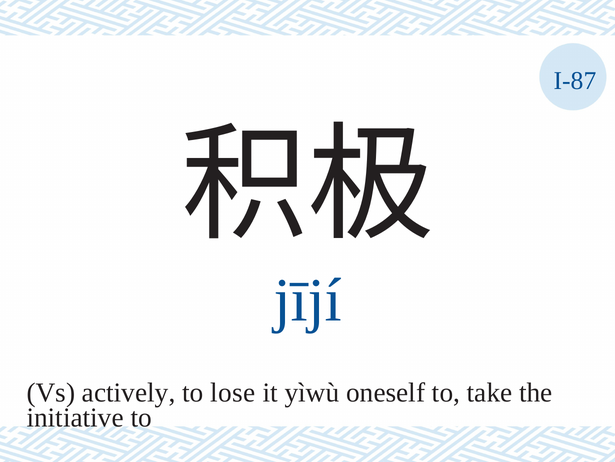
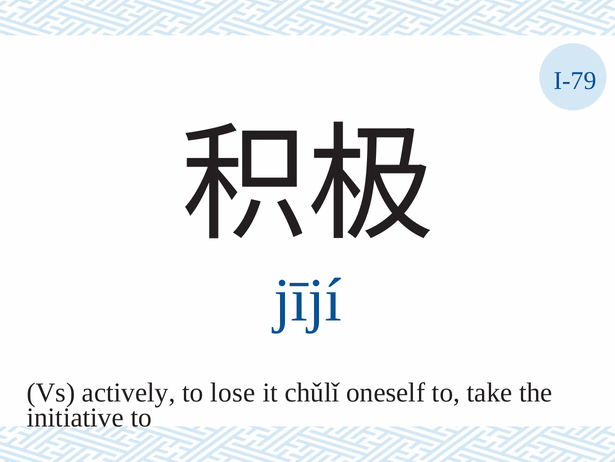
I-87: I-87 -> I-79
yìwù: yìwù -> chǔlǐ
